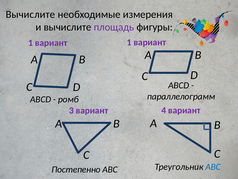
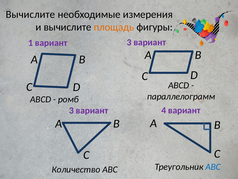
площадь colour: purple -> orange
вариант 1: 1 -> 3
Постепенно: Постепенно -> Количество
